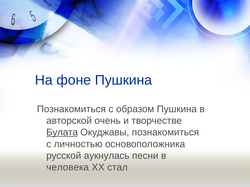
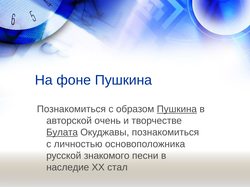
Пушкина at (177, 109) underline: none -> present
аукнулась: аукнулась -> знакомого
человека: человека -> наследие
